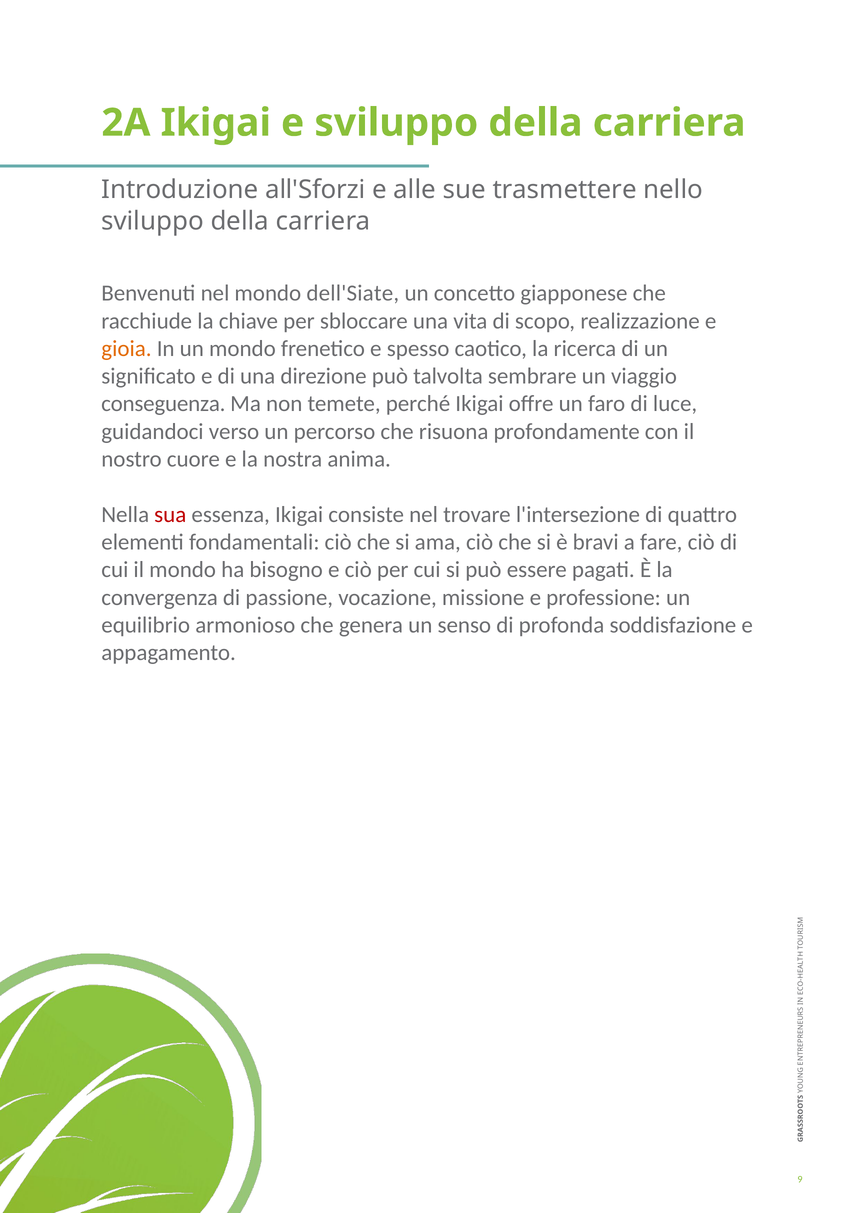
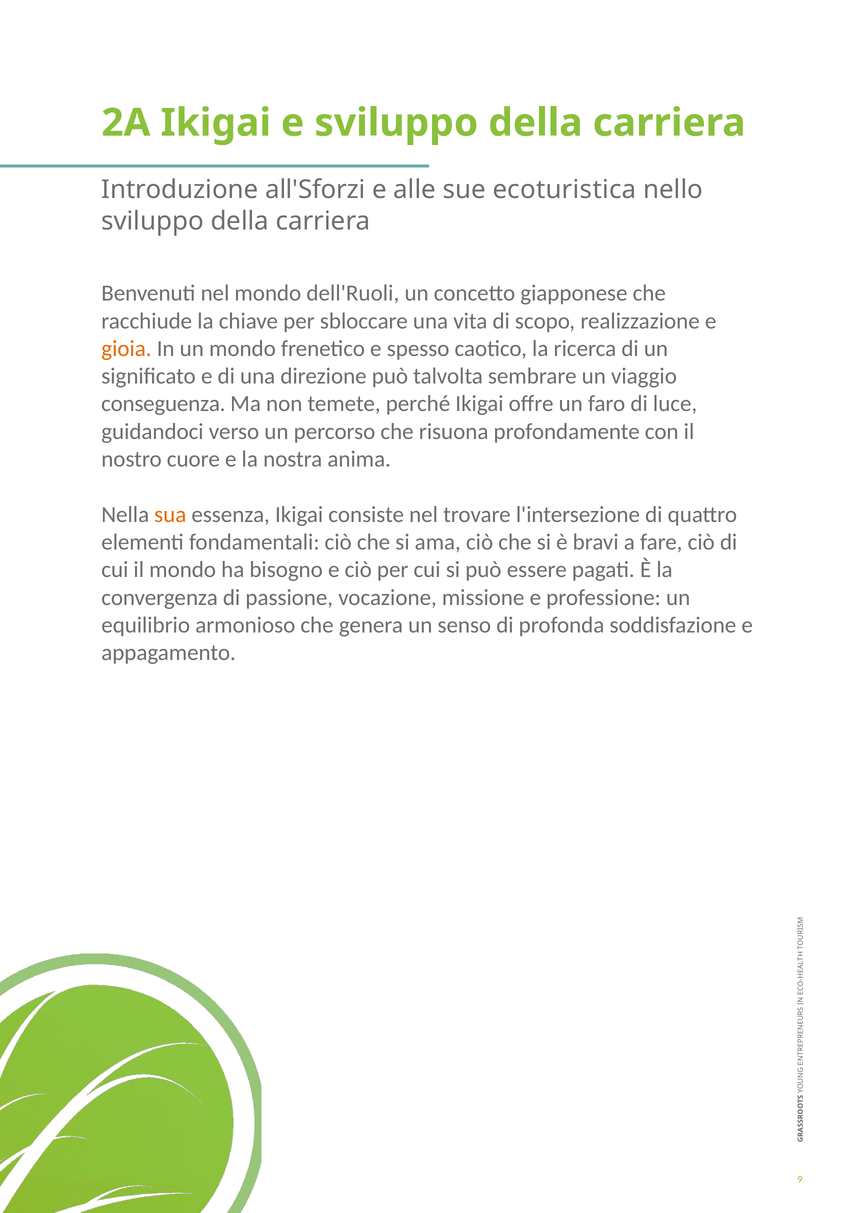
trasmettere: trasmettere -> ecoturistica
dell'Siate: dell'Siate -> dell'Ruoli
sua colour: red -> orange
